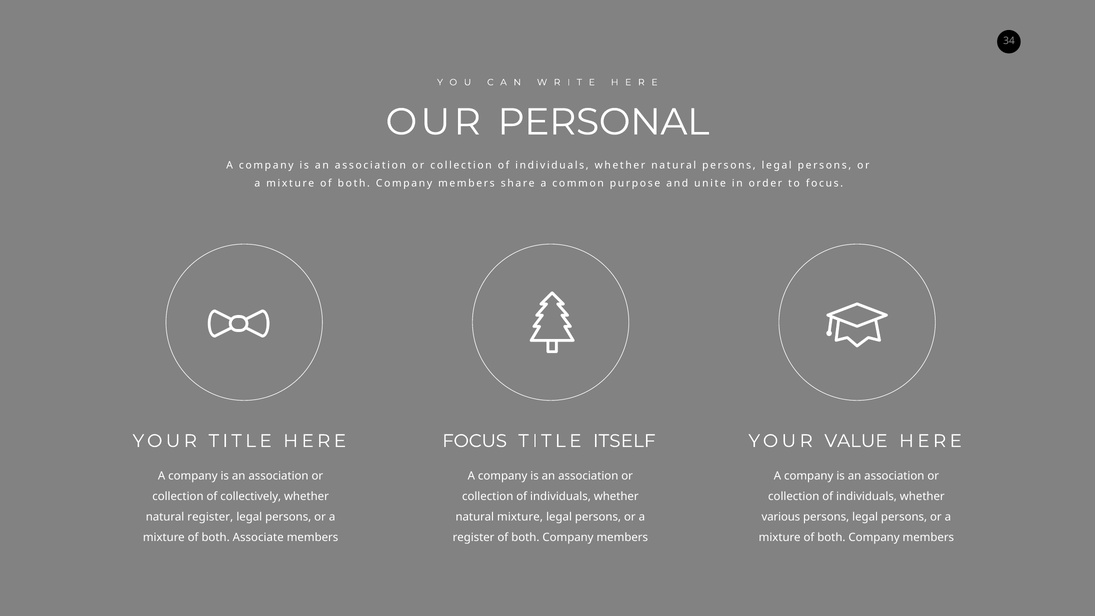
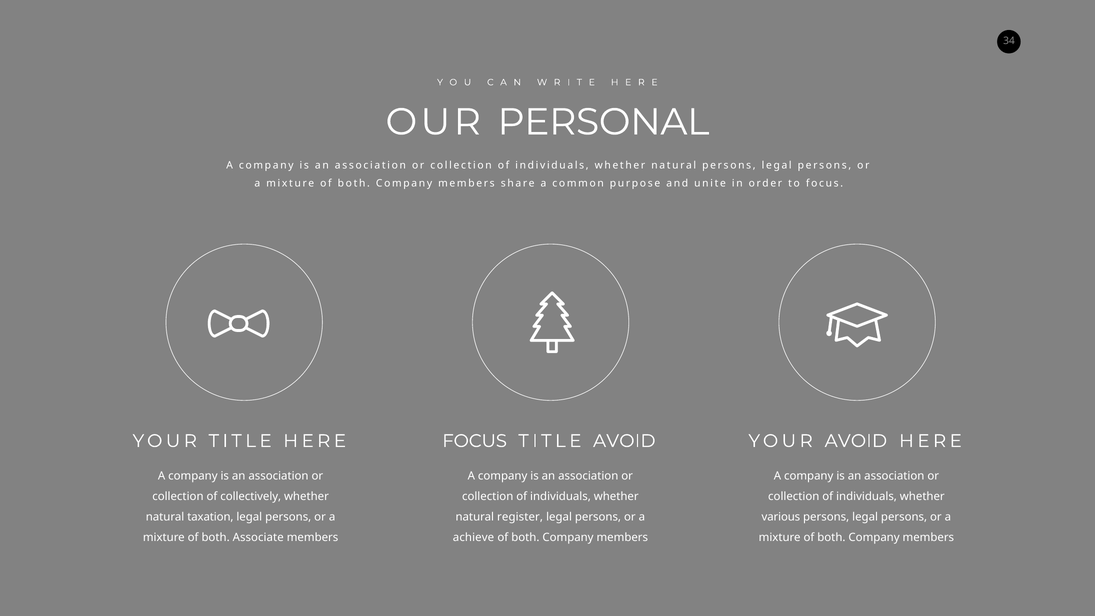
TITLE ITSELF: ITSELF -> AVOID
YOUR VALUE: VALUE -> AVOID
natural register: register -> taxation
natural mixture: mixture -> register
register at (474, 538): register -> achieve
